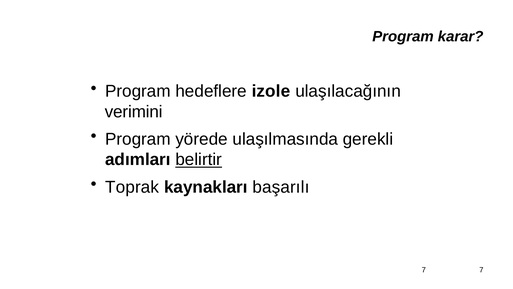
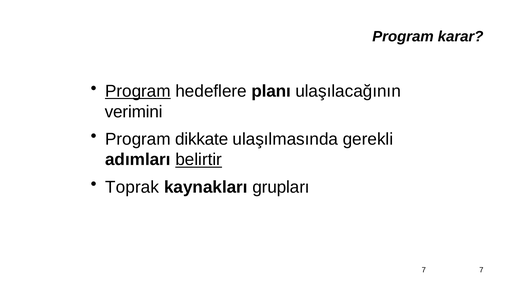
Program at (138, 91) underline: none -> present
izole: izole -> planı
yörede: yörede -> dikkate
başarılı: başarılı -> grupları
